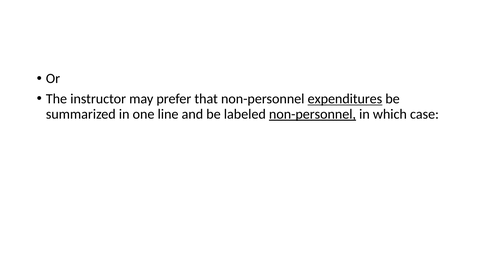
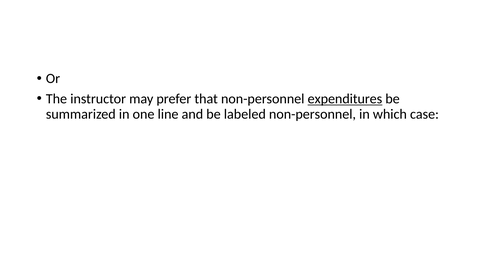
non-personnel at (312, 114) underline: present -> none
